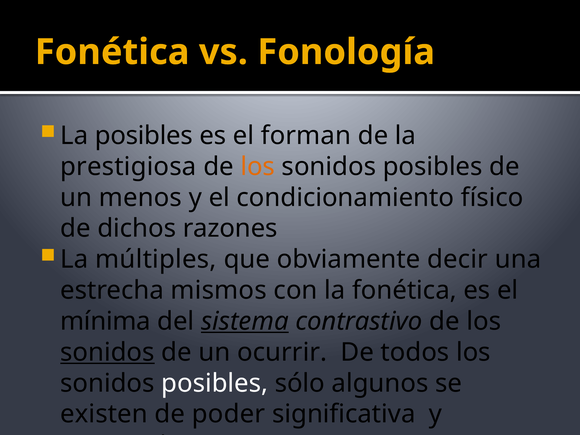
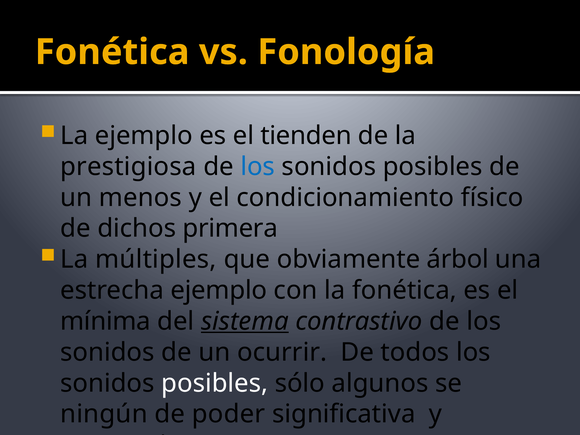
La posibles: posibles -> ejemplo
forman: forman -> tienden
los at (258, 167) colour: orange -> blue
razones: razones -> primera
decir: decir -> árbol
estrecha mismos: mismos -> ejemplo
sonidos at (107, 352) underline: present -> none
existen: existen -> ningún
